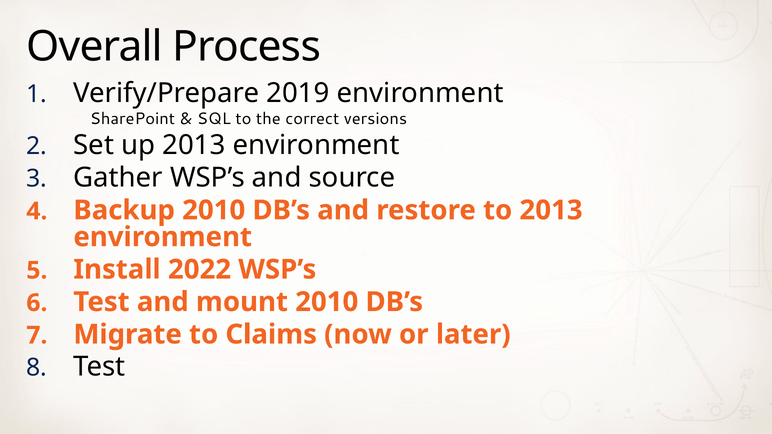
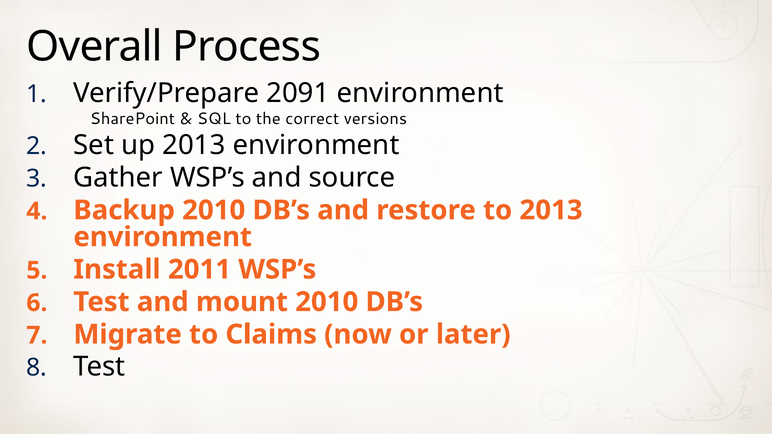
2019: 2019 -> 2091
2022: 2022 -> 2011
